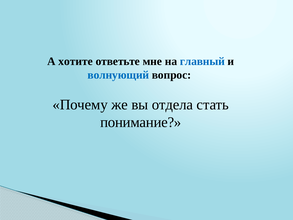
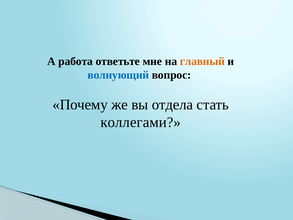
хотите: хотите -> работа
главный colour: blue -> orange
понимание: понимание -> коллегами
